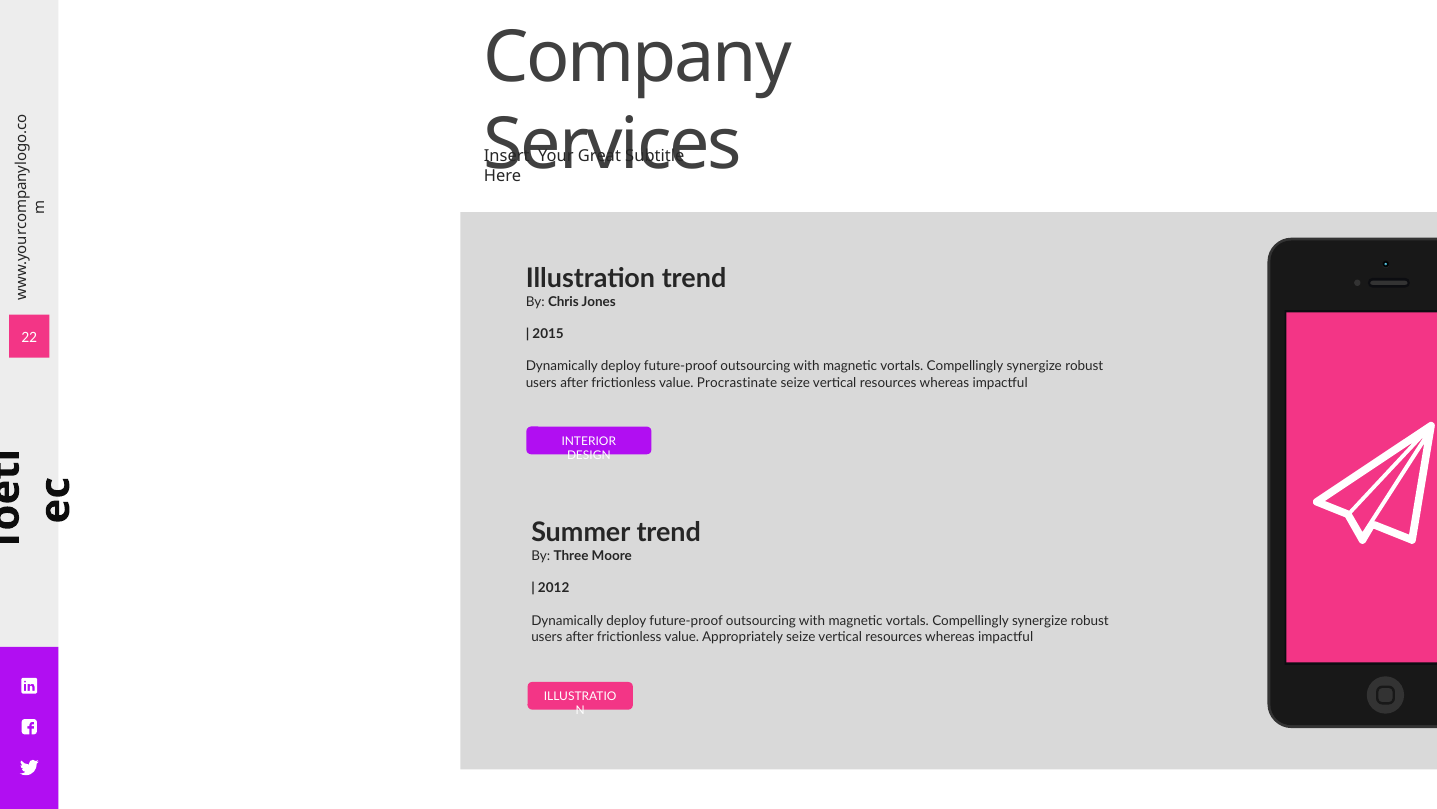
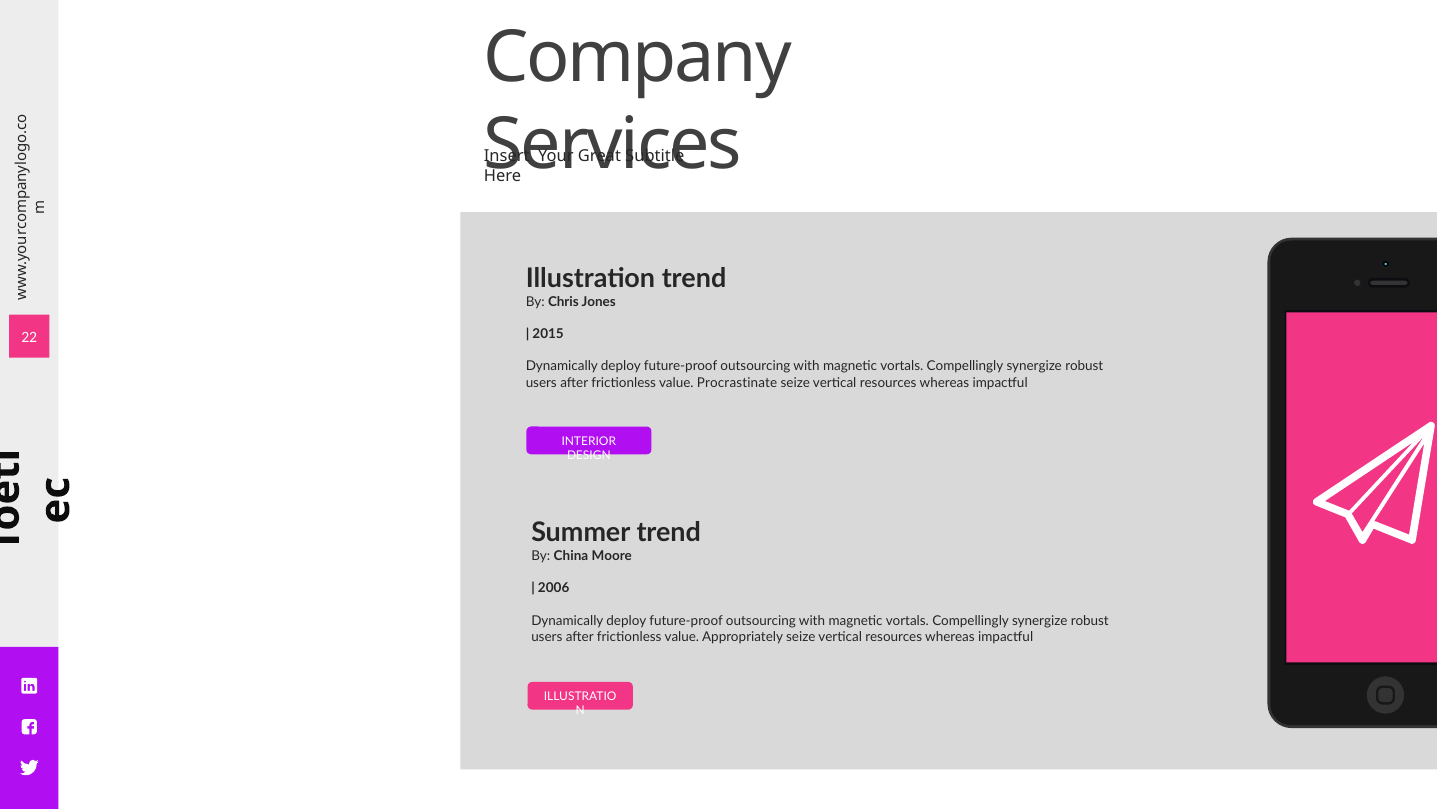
Three: Three -> China
2012: 2012 -> 2006
